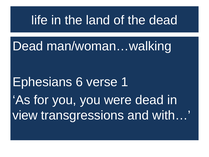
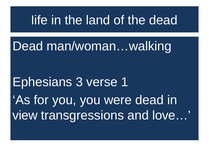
6: 6 -> 3
with…: with… -> love…
